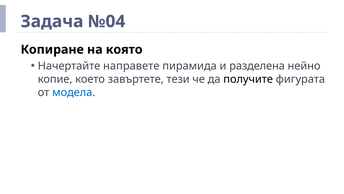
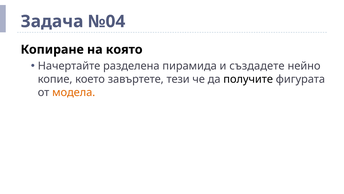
направете: направете -> разделена
разделена: разделена -> създадете
модела colour: blue -> orange
